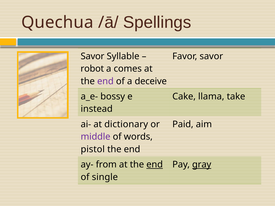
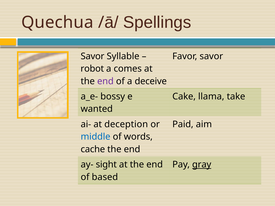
instead: instead -> wanted
dictionary: dictionary -> deception
middle colour: purple -> blue
pistol: pistol -> cache
from: from -> sight
end at (155, 165) underline: present -> none
single: single -> based
